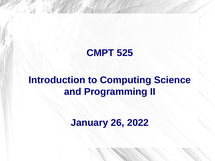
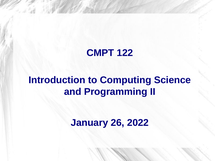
525: 525 -> 122
